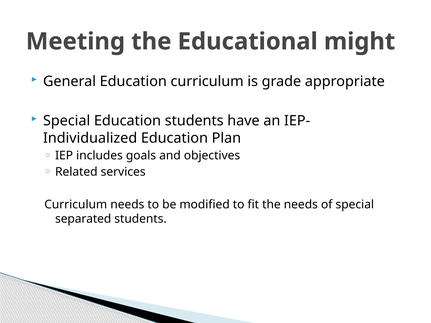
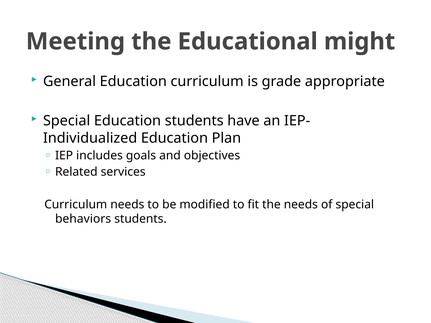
separated: separated -> behaviors
